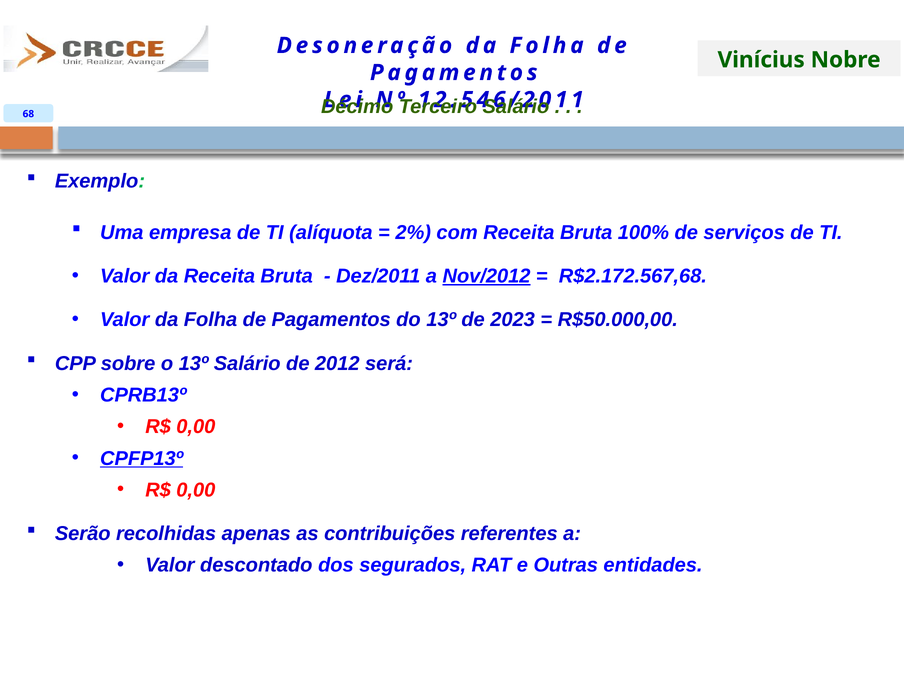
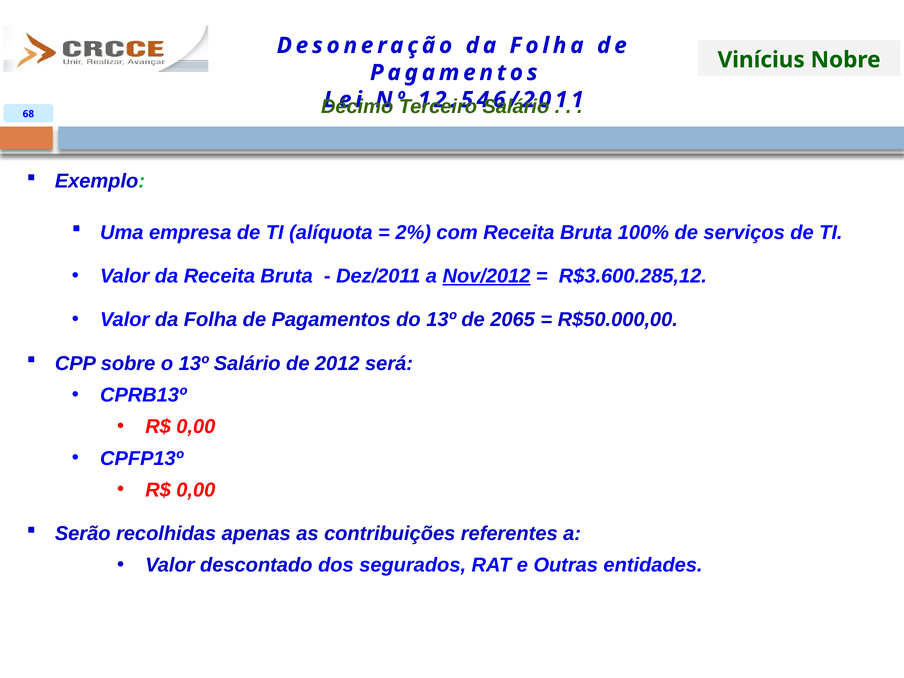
R$2.172.567,68: R$2.172.567,68 -> R$3.600.285,12
2023: 2023 -> 2065
CPFP13º underline: present -> none
